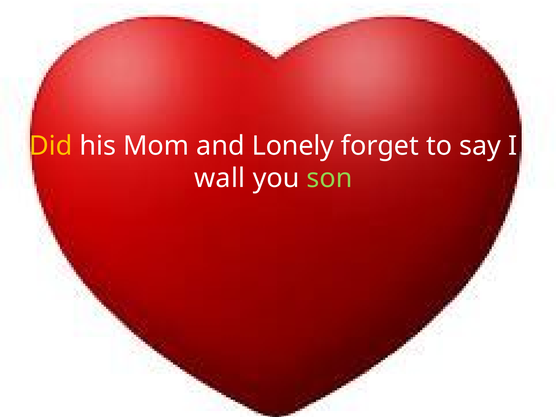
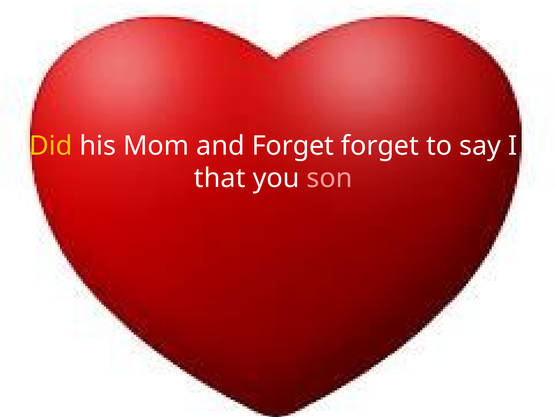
and Lonely: Lonely -> Forget
wall: wall -> that
son colour: light green -> pink
